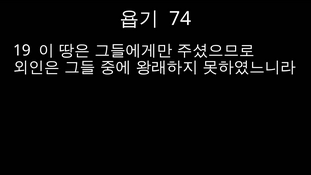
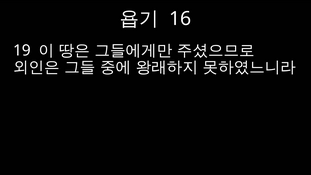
74: 74 -> 16
